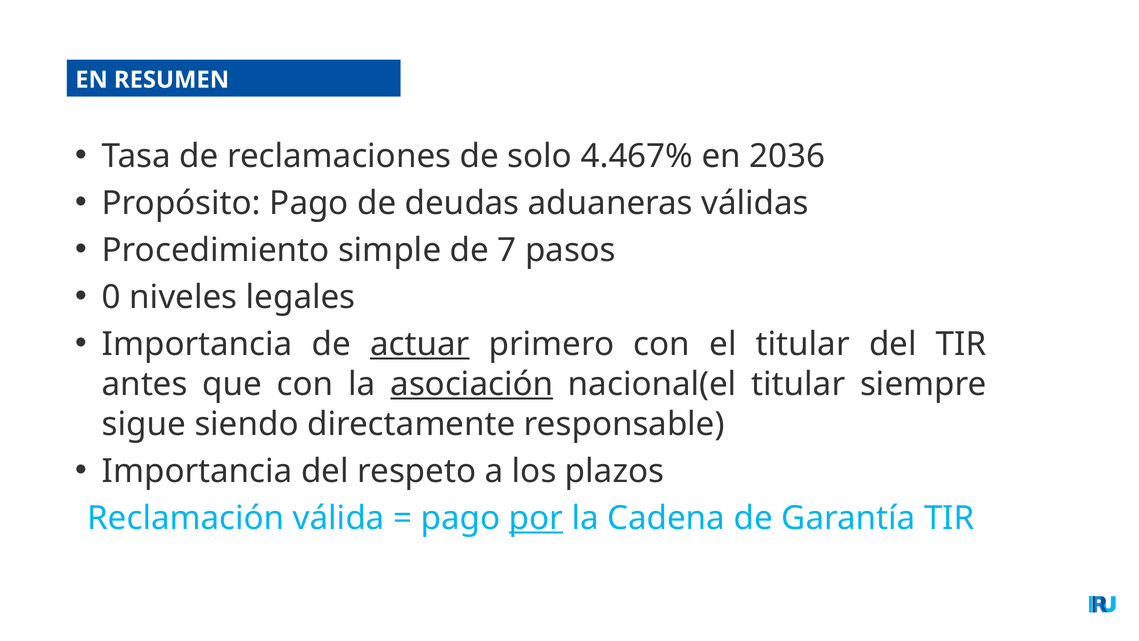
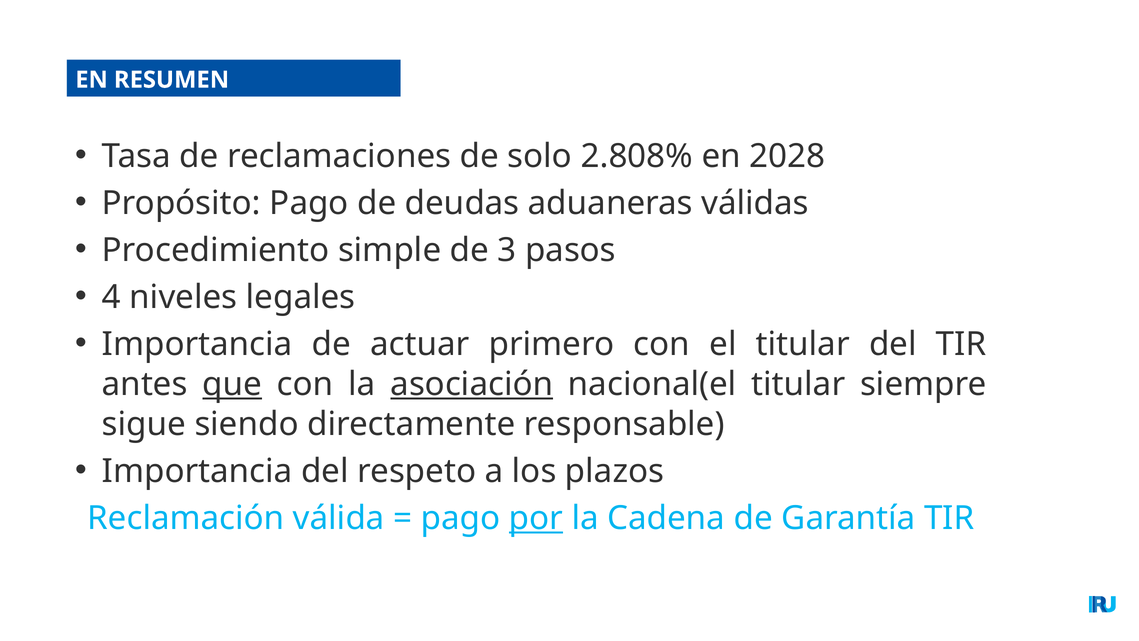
4.467%: 4.467% -> 2.808%
2036: 2036 -> 2028
7: 7 -> 3
0: 0 -> 4
actuar underline: present -> none
que underline: none -> present
